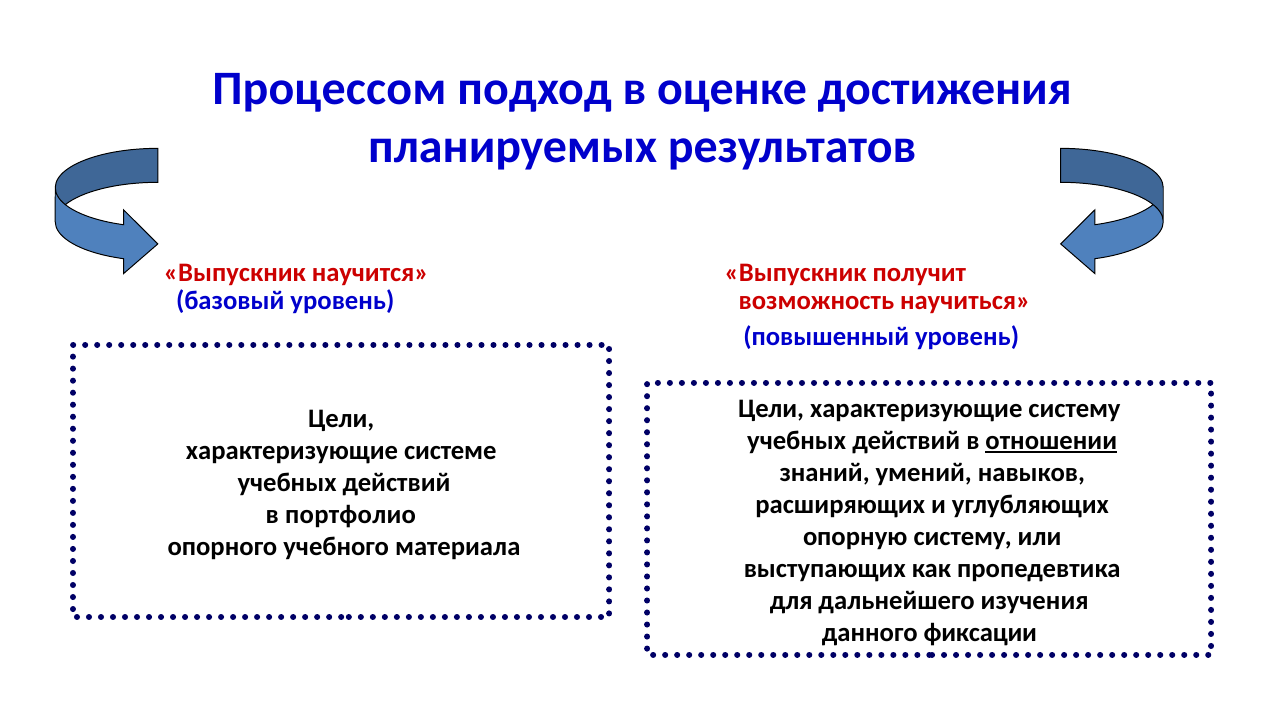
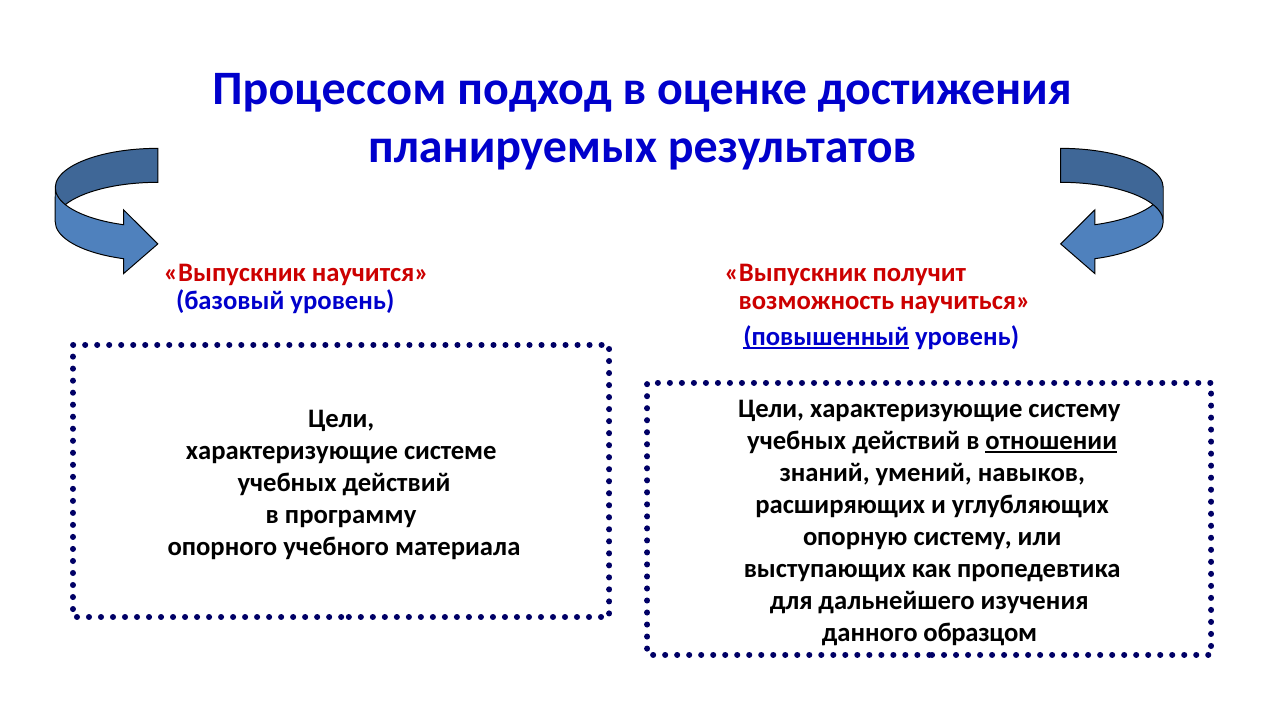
повышенный underline: none -> present
портфолио: портфолио -> программу
фиксации: фиксации -> образцом
